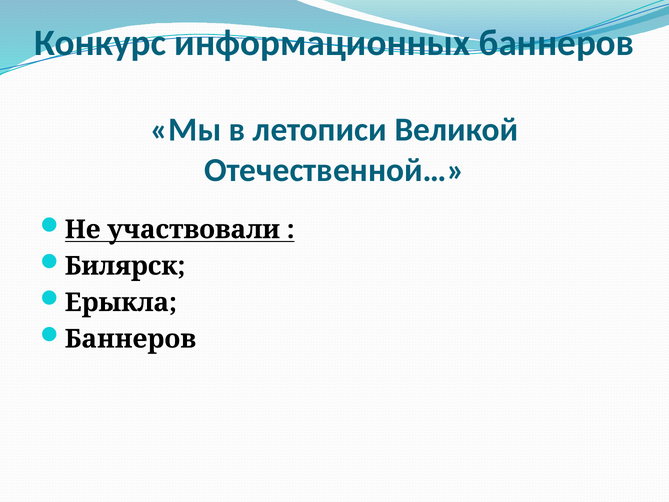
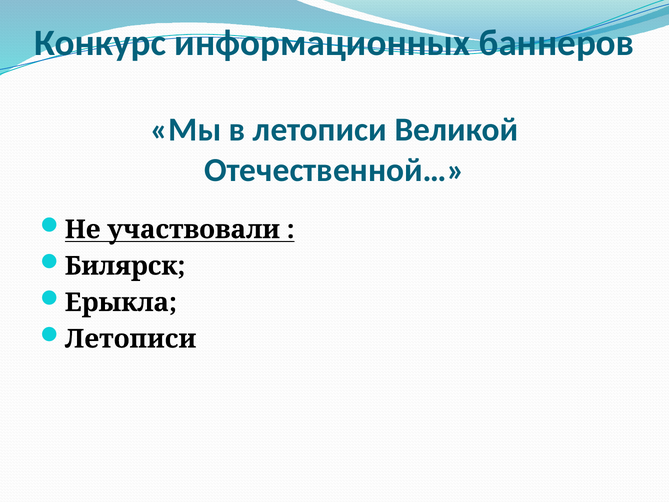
Баннеров at (130, 339): Баннеров -> Летописи
